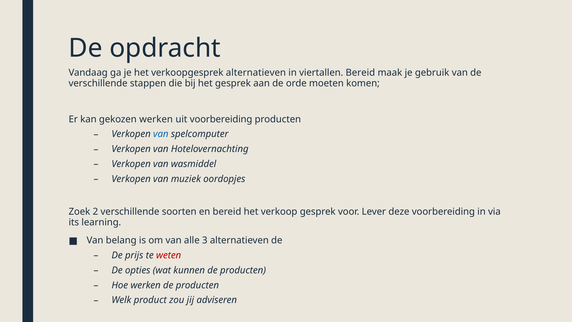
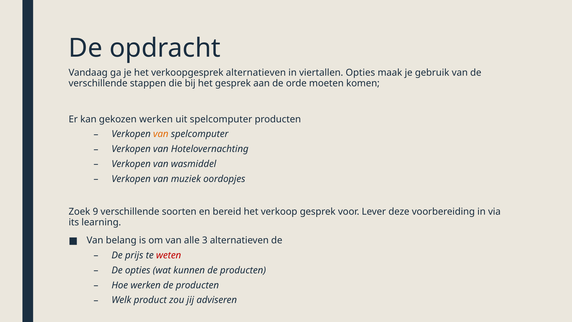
viertallen Bereid: Bereid -> Opties
uit voorbereiding: voorbereiding -> spelcomputer
van at (161, 134) colour: blue -> orange
2: 2 -> 9
